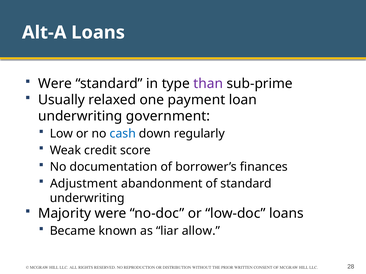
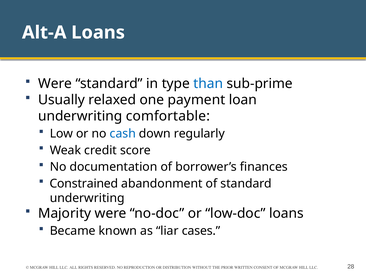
than colour: purple -> blue
government: government -> comfortable
Adjustment: Adjustment -> Constrained
allow: allow -> cases
